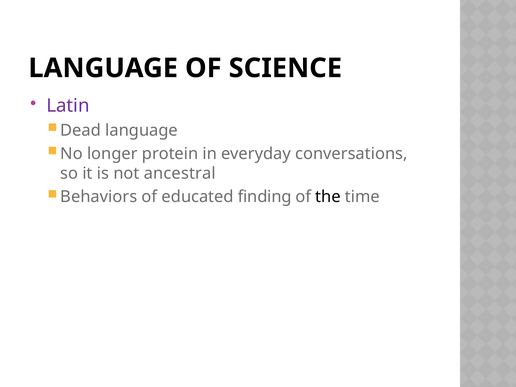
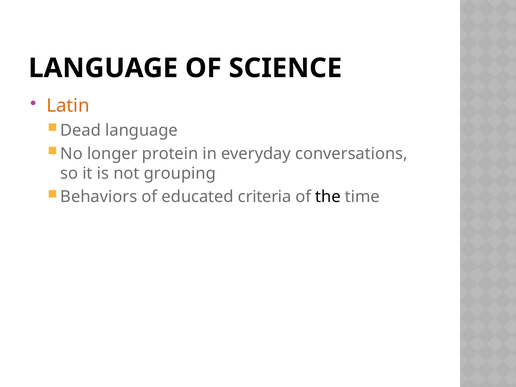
Latin colour: purple -> orange
ancestral: ancestral -> grouping
finding: finding -> criteria
